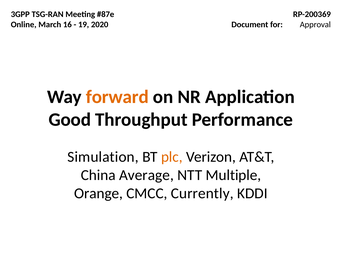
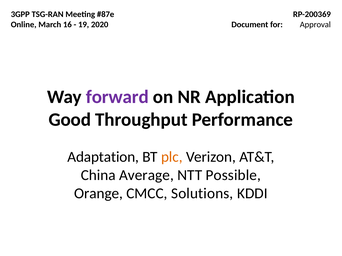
forward colour: orange -> purple
Simulation: Simulation -> Adaptation
Multiple: Multiple -> Possible
Currently: Currently -> Solutions
